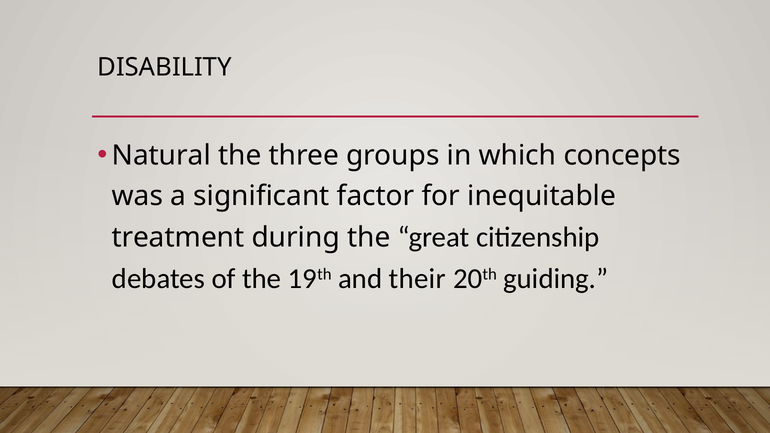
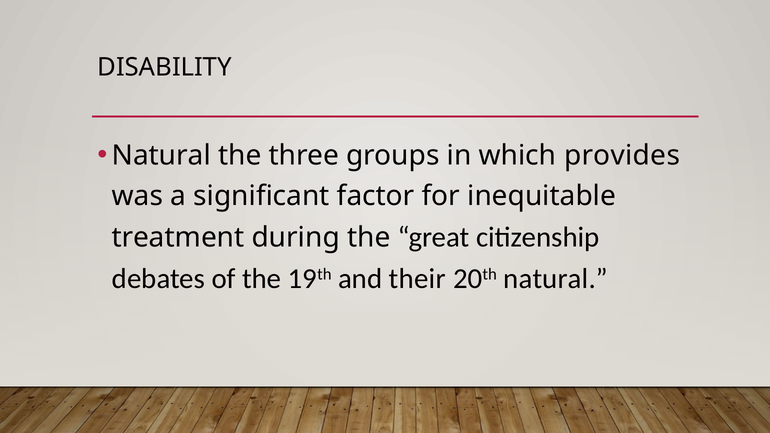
concepts: concepts -> provides
20th guiding: guiding -> natural
